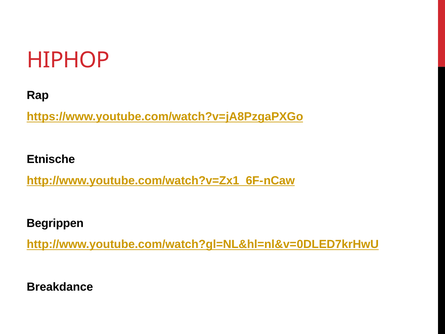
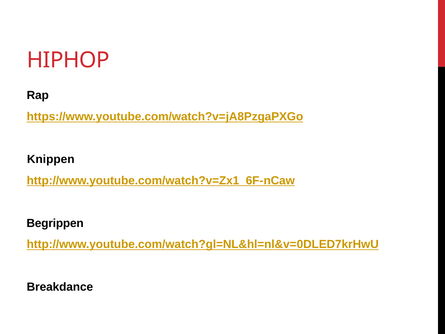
Etnische: Etnische -> Knippen
